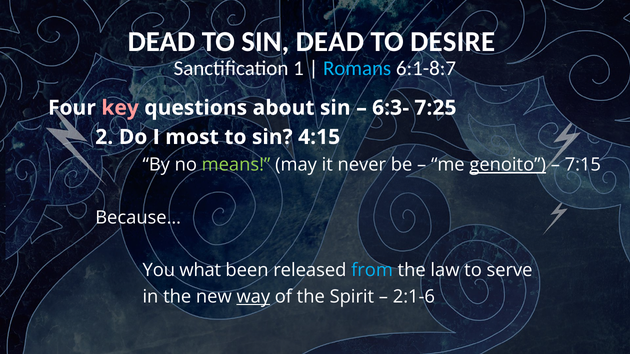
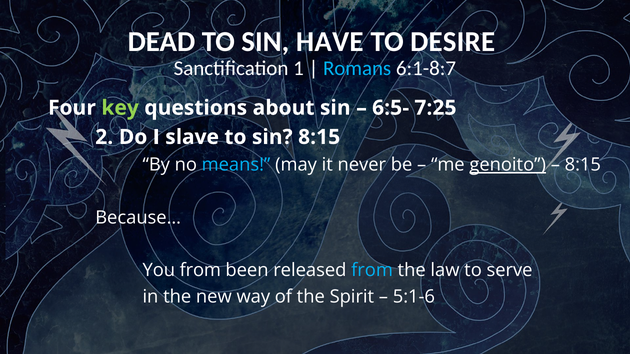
SIN DEAD: DEAD -> HAVE
key colour: pink -> light green
6:3-: 6:3- -> 6:5-
most: most -> slave
sin 4:15: 4:15 -> 8:15
means colour: light green -> light blue
7:15 at (583, 165): 7:15 -> 8:15
You what: what -> from
way underline: present -> none
2:1-6: 2:1-6 -> 5:1-6
